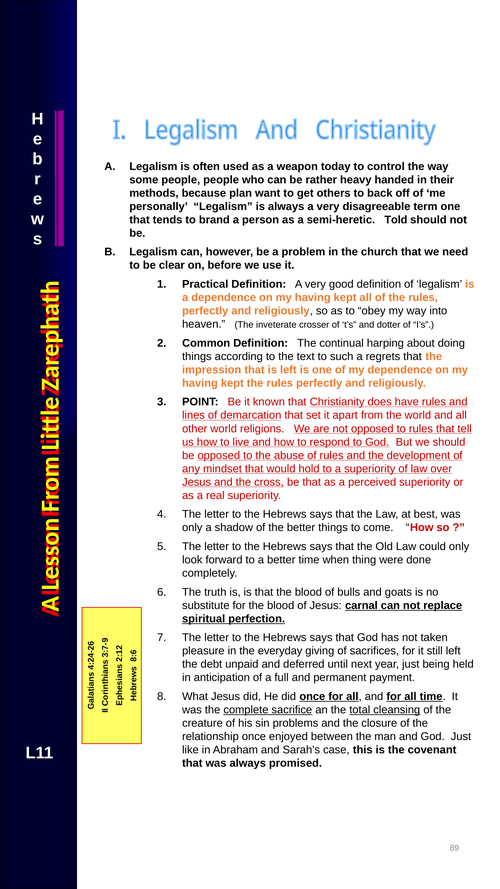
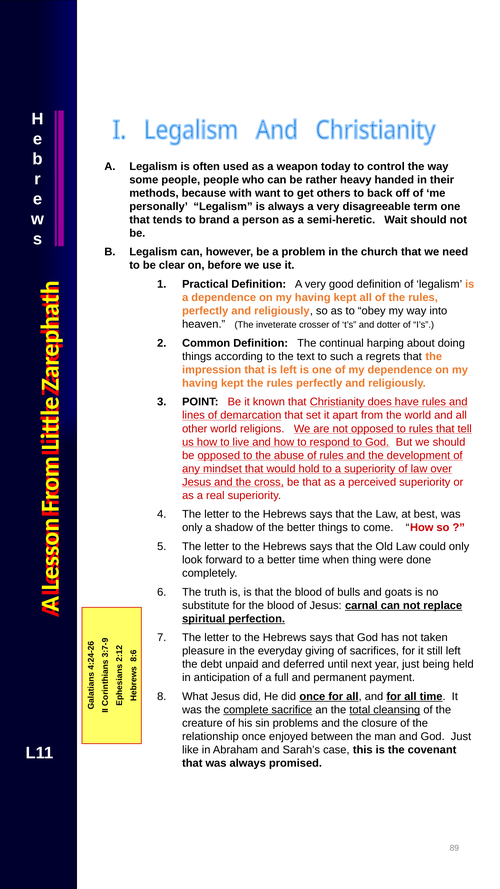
plan: plan -> with
Told: Told -> Wait
